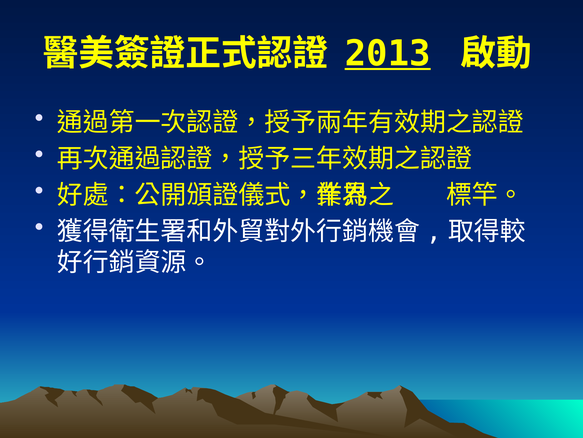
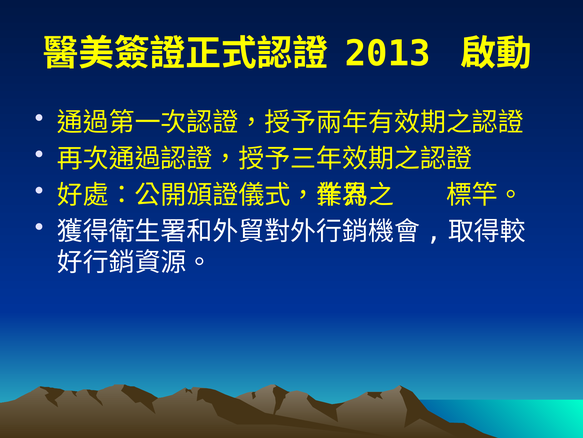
2013 underline: present -> none
